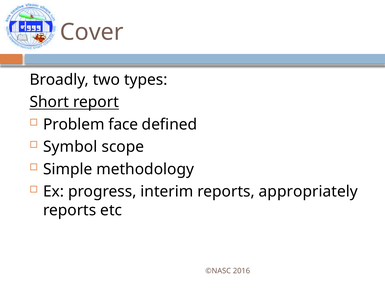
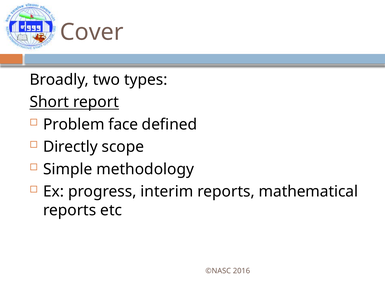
Symbol: Symbol -> Directly
appropriately: appropriately -> mathematical
